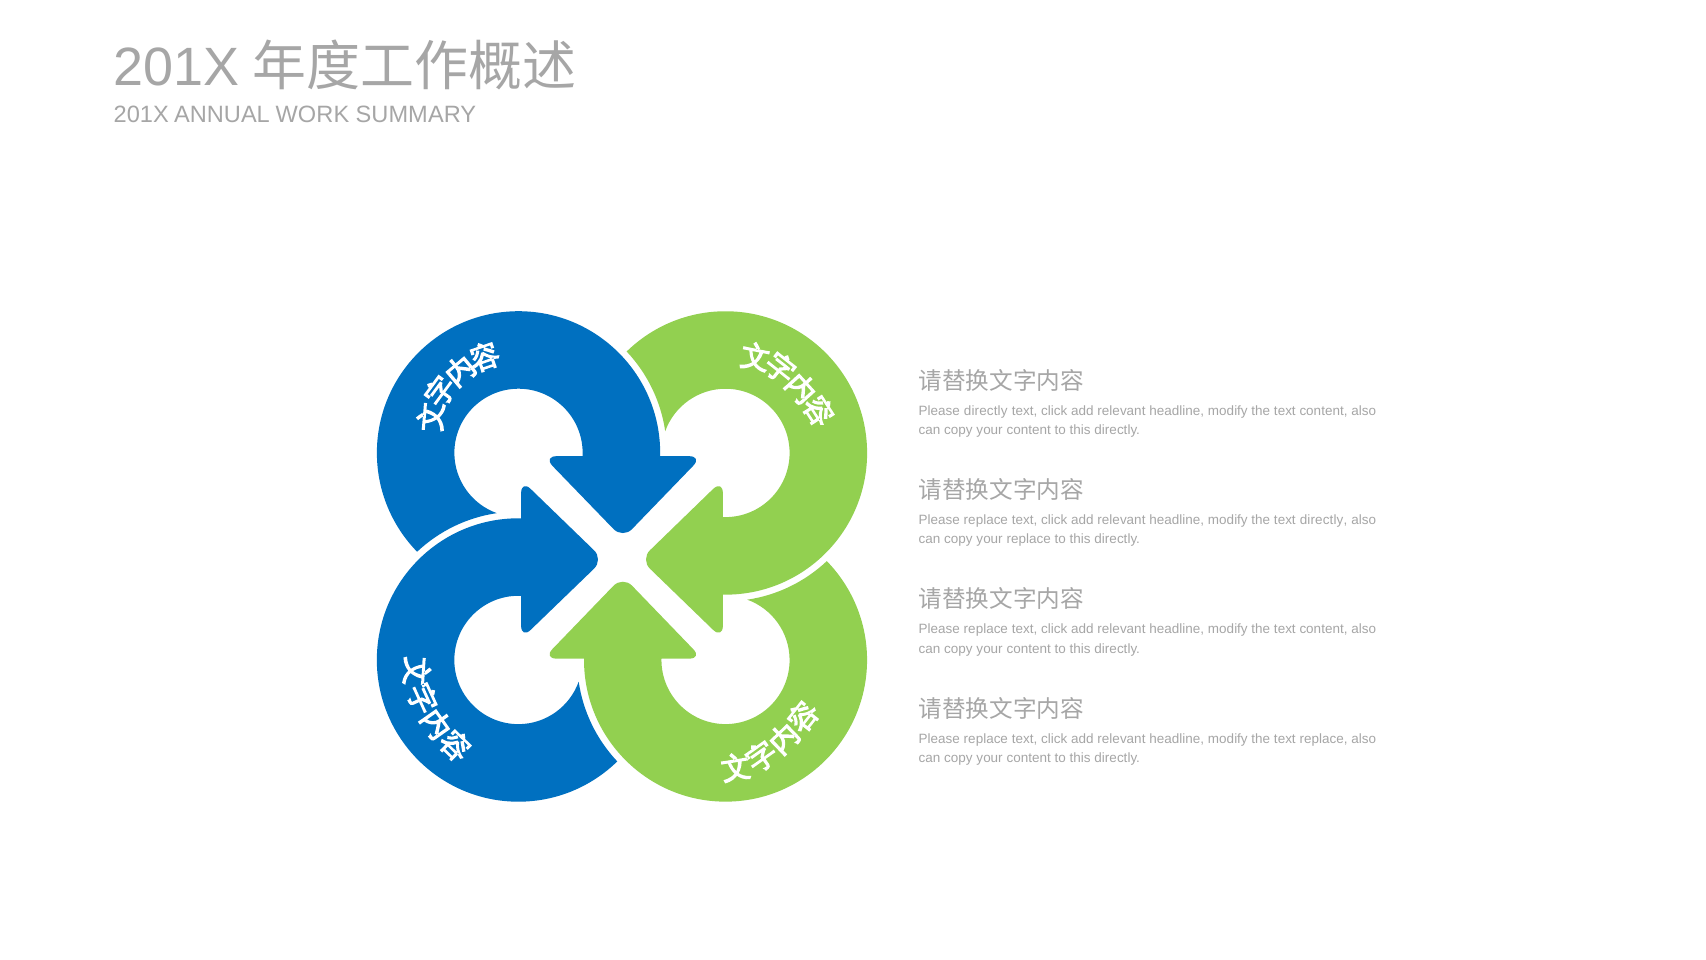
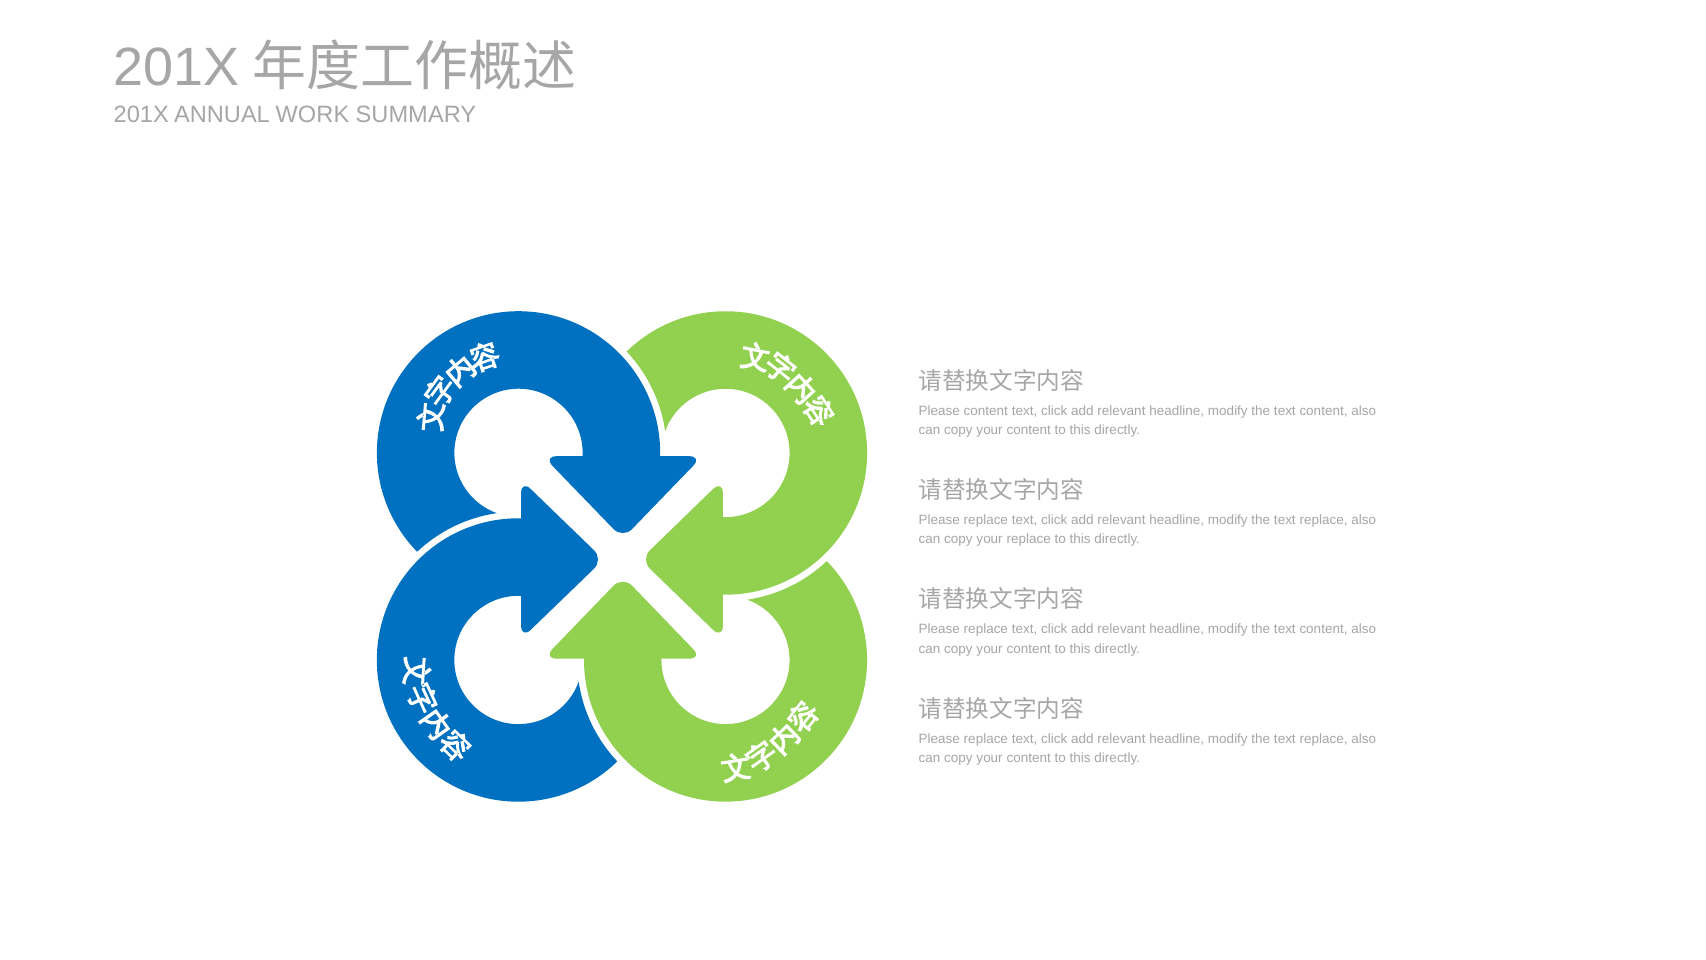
Please directly: directly -> content
directly at (1324, 520): directly -> replace
